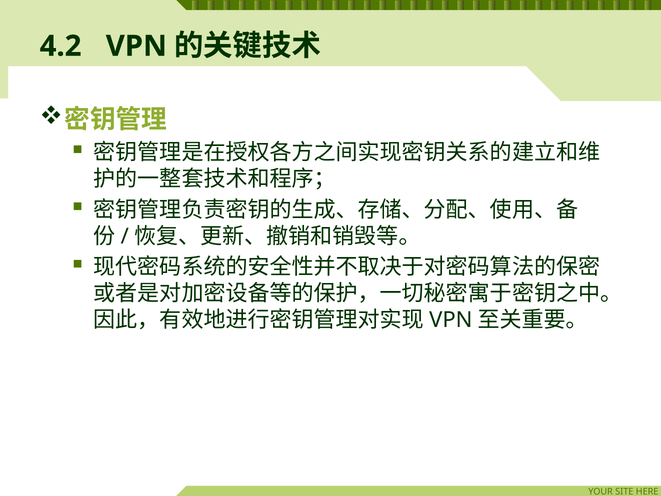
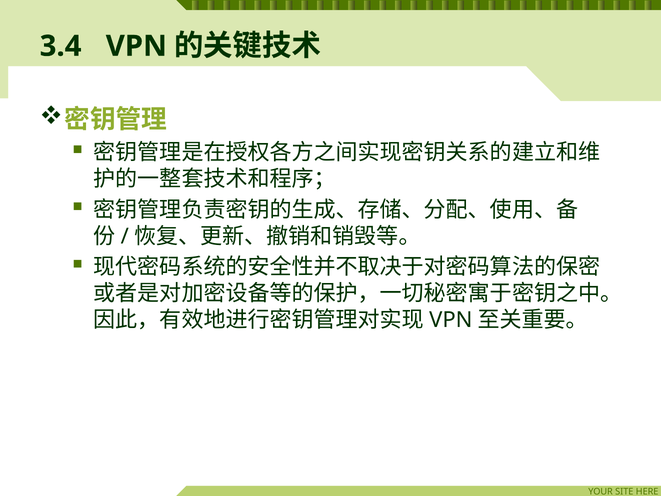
4.2: 4.2 -> 3.4
